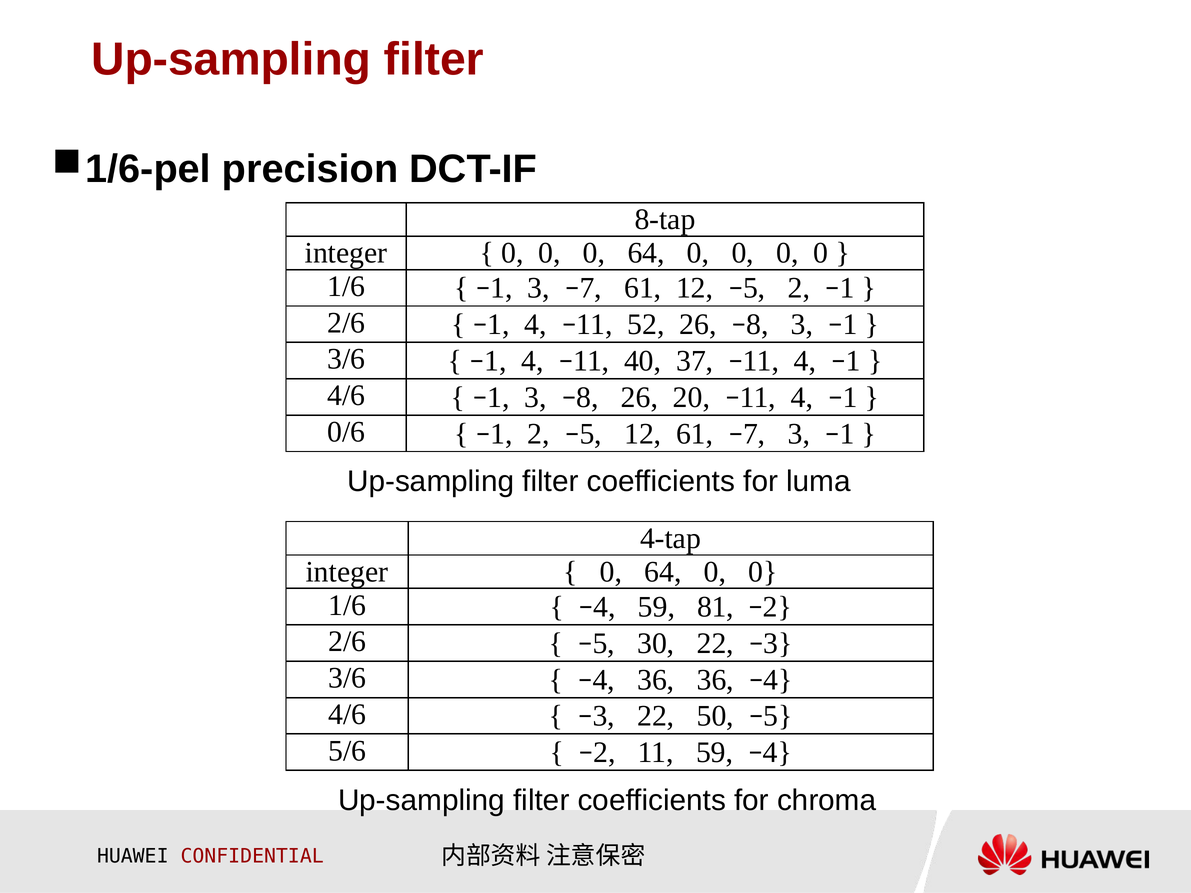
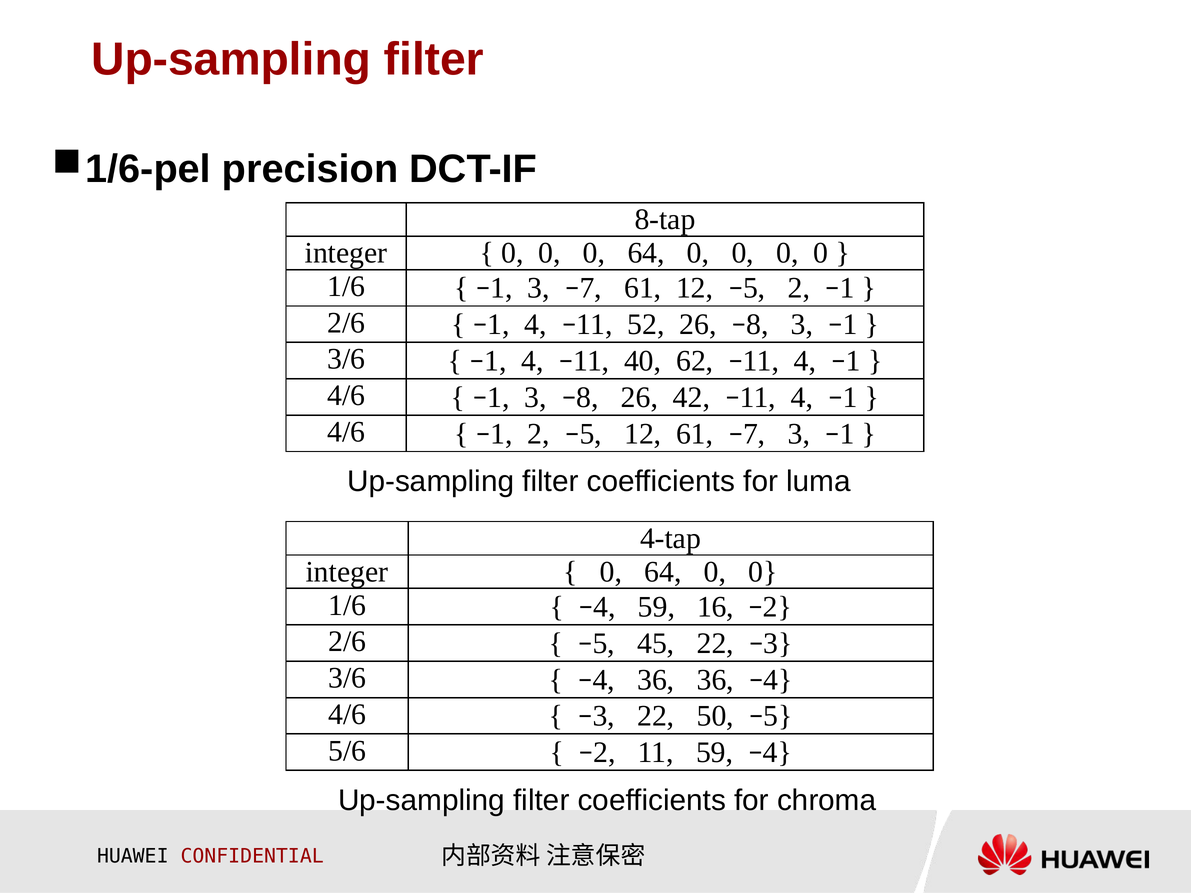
37: 37 -> 62
20: 20 -> 42
0/6 at (346, 432): 0/6 -> 4/6
81: 81 -> 16
30: 30 -> 45
